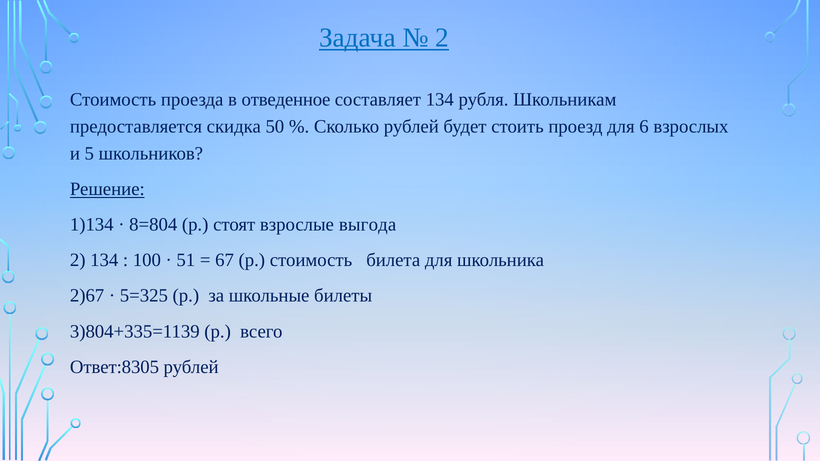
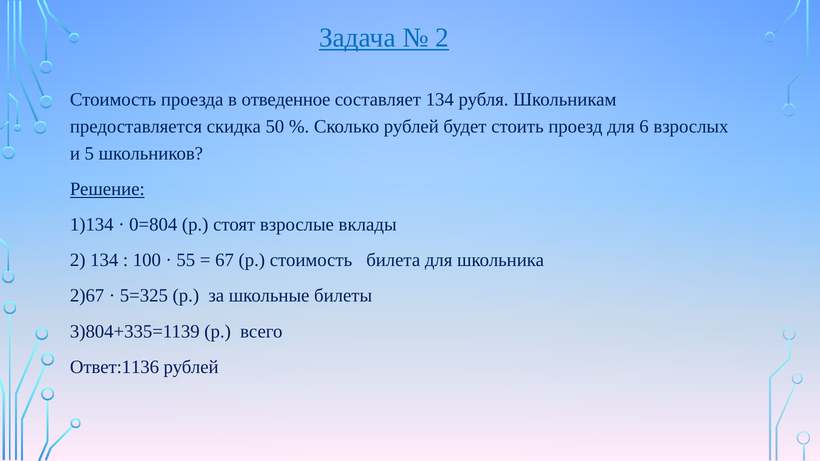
8=804: 8=804 -> 0=804
выгода: выгода -> вклады
51: 51 -> 55
Ответ:8305: Ответ:8305 -> Ответ:1136
